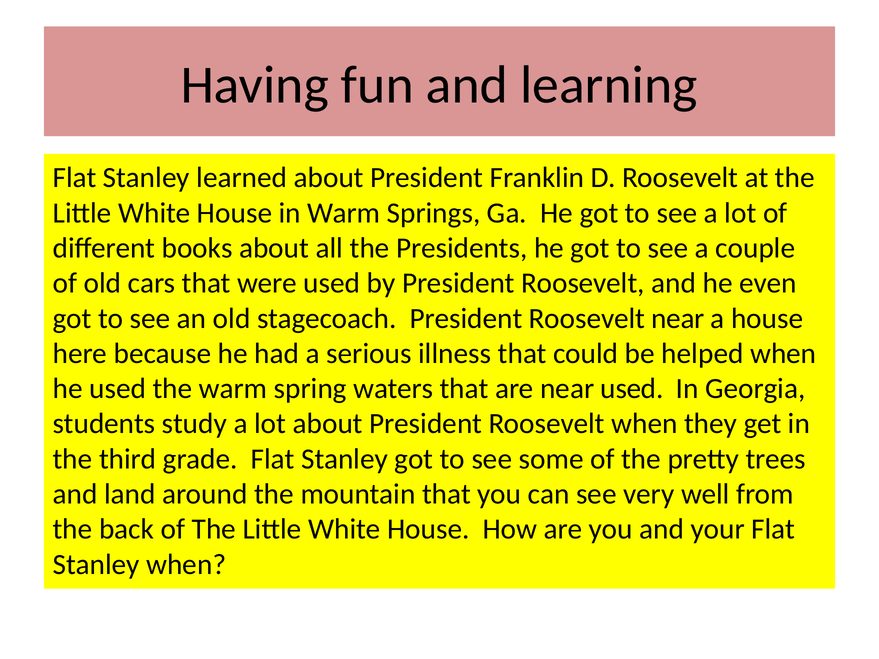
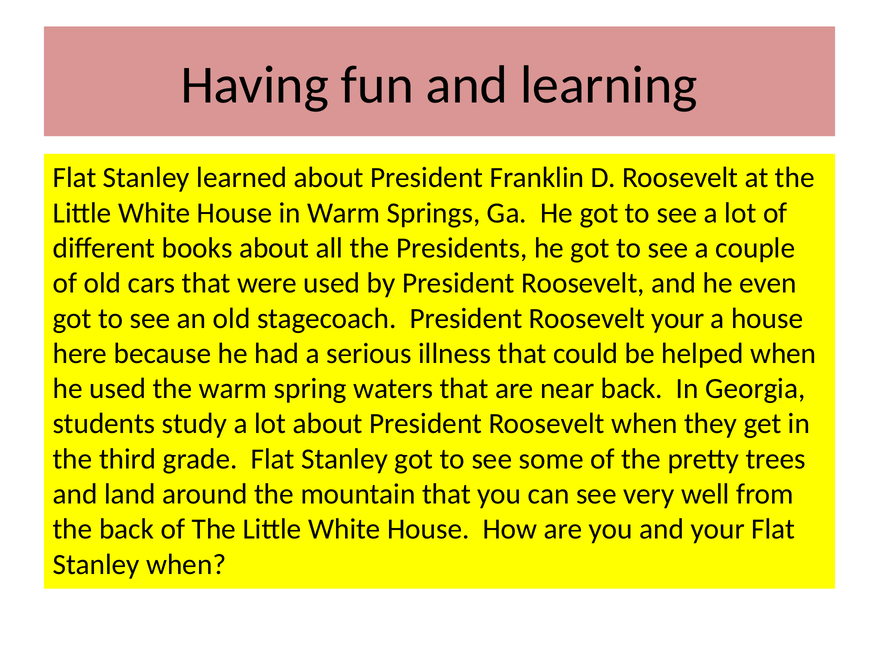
Roosevelt near: near -> your
near used: used -> back
